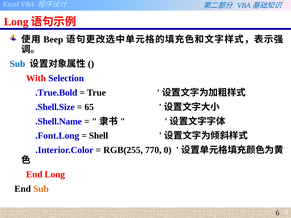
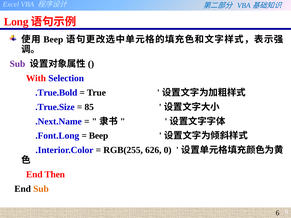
Sub at (17, 64) colour: blue -> purple
.Shell.Size: .Shell.Size -> .True.Size
65: 65 -> 85
.Shell.Name: .Shell.Name -> .Next.Name
Shell at (99, 136): Shell -> Beep
770: 770 -> 626
End Long: Long -> Then
